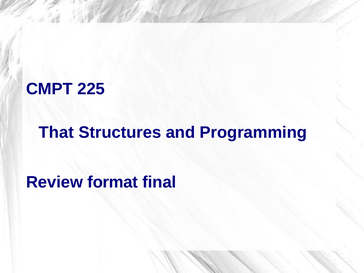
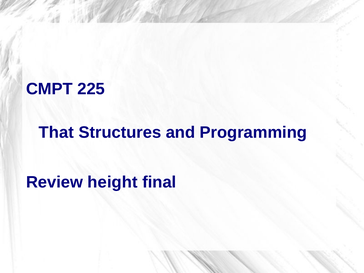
format: format -> height
